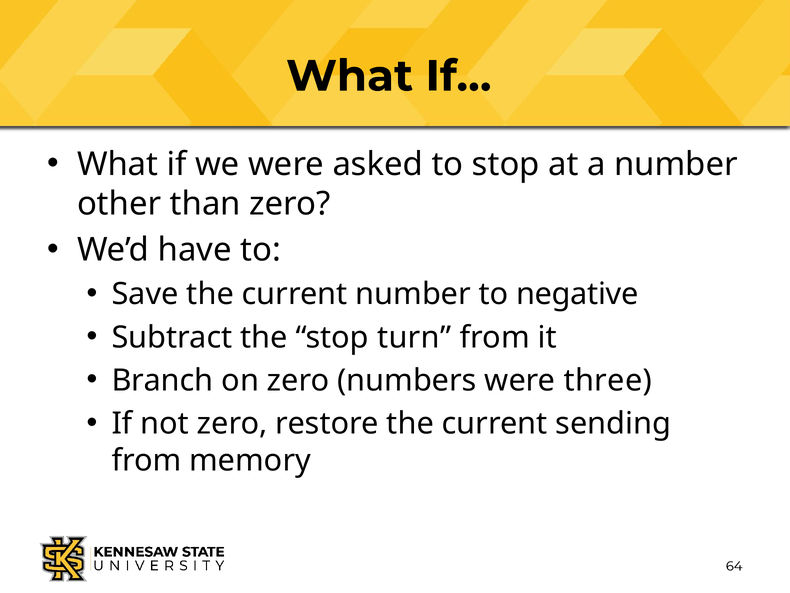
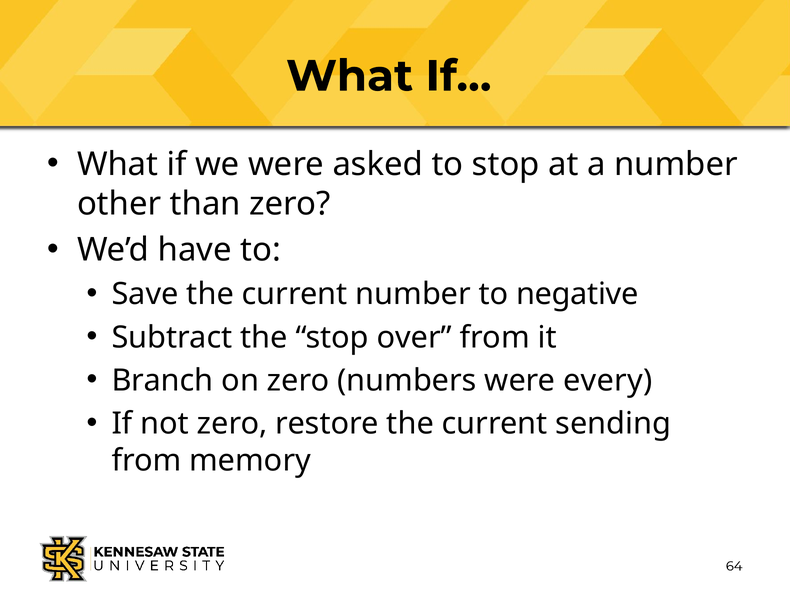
turn: turn -> over
three: three -> every
